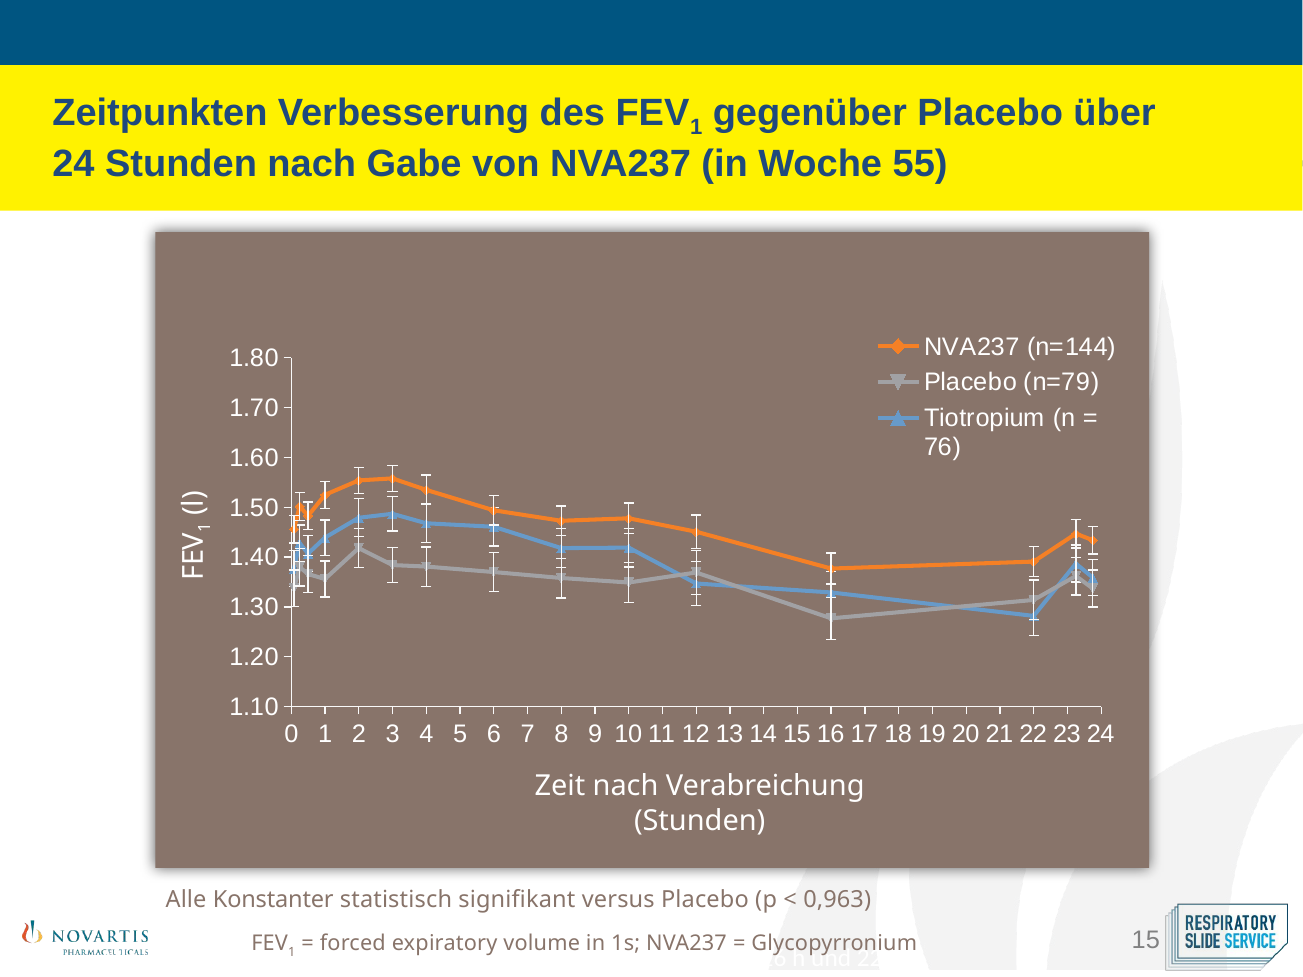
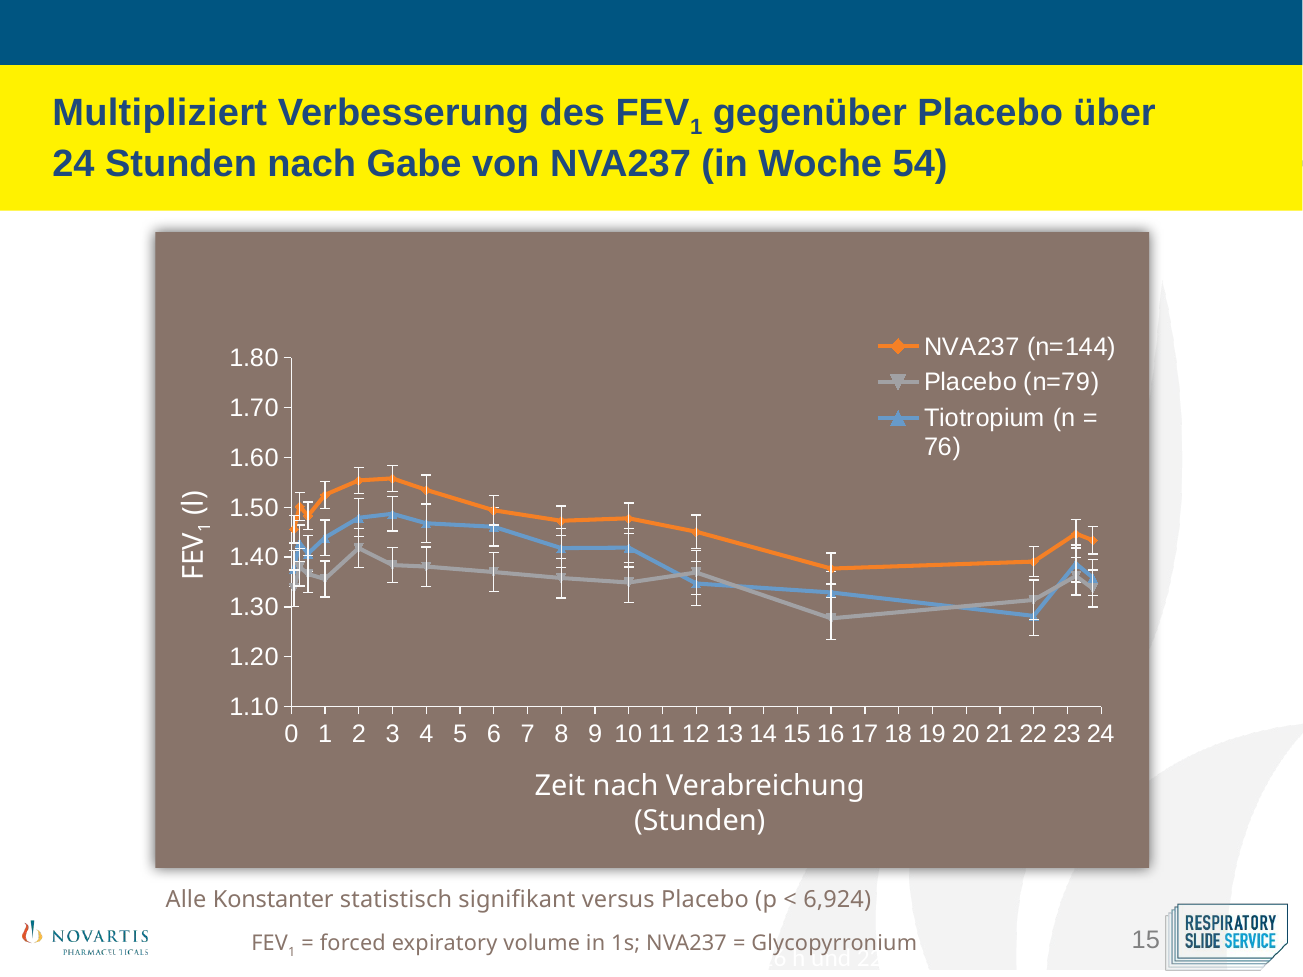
Zeitpunkten: Zeitpunkten -> Multipliziert
55: 55 -> 54
0,963: 0,963 -> 6,924
